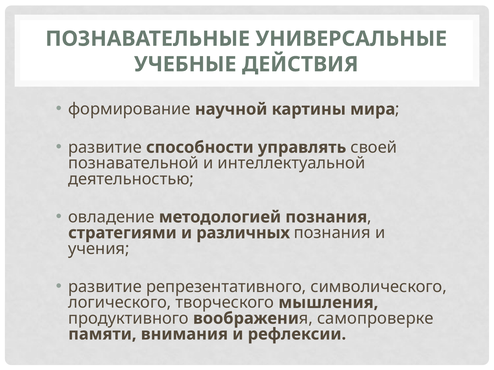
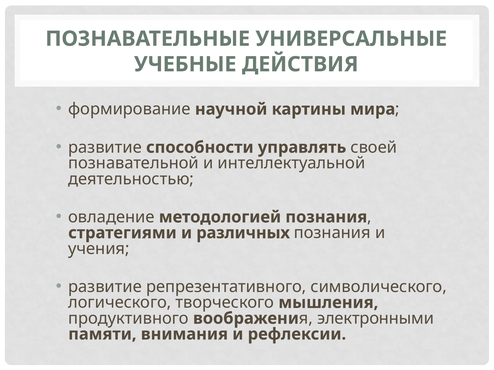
самопроверке: самопроверке -> электронными
